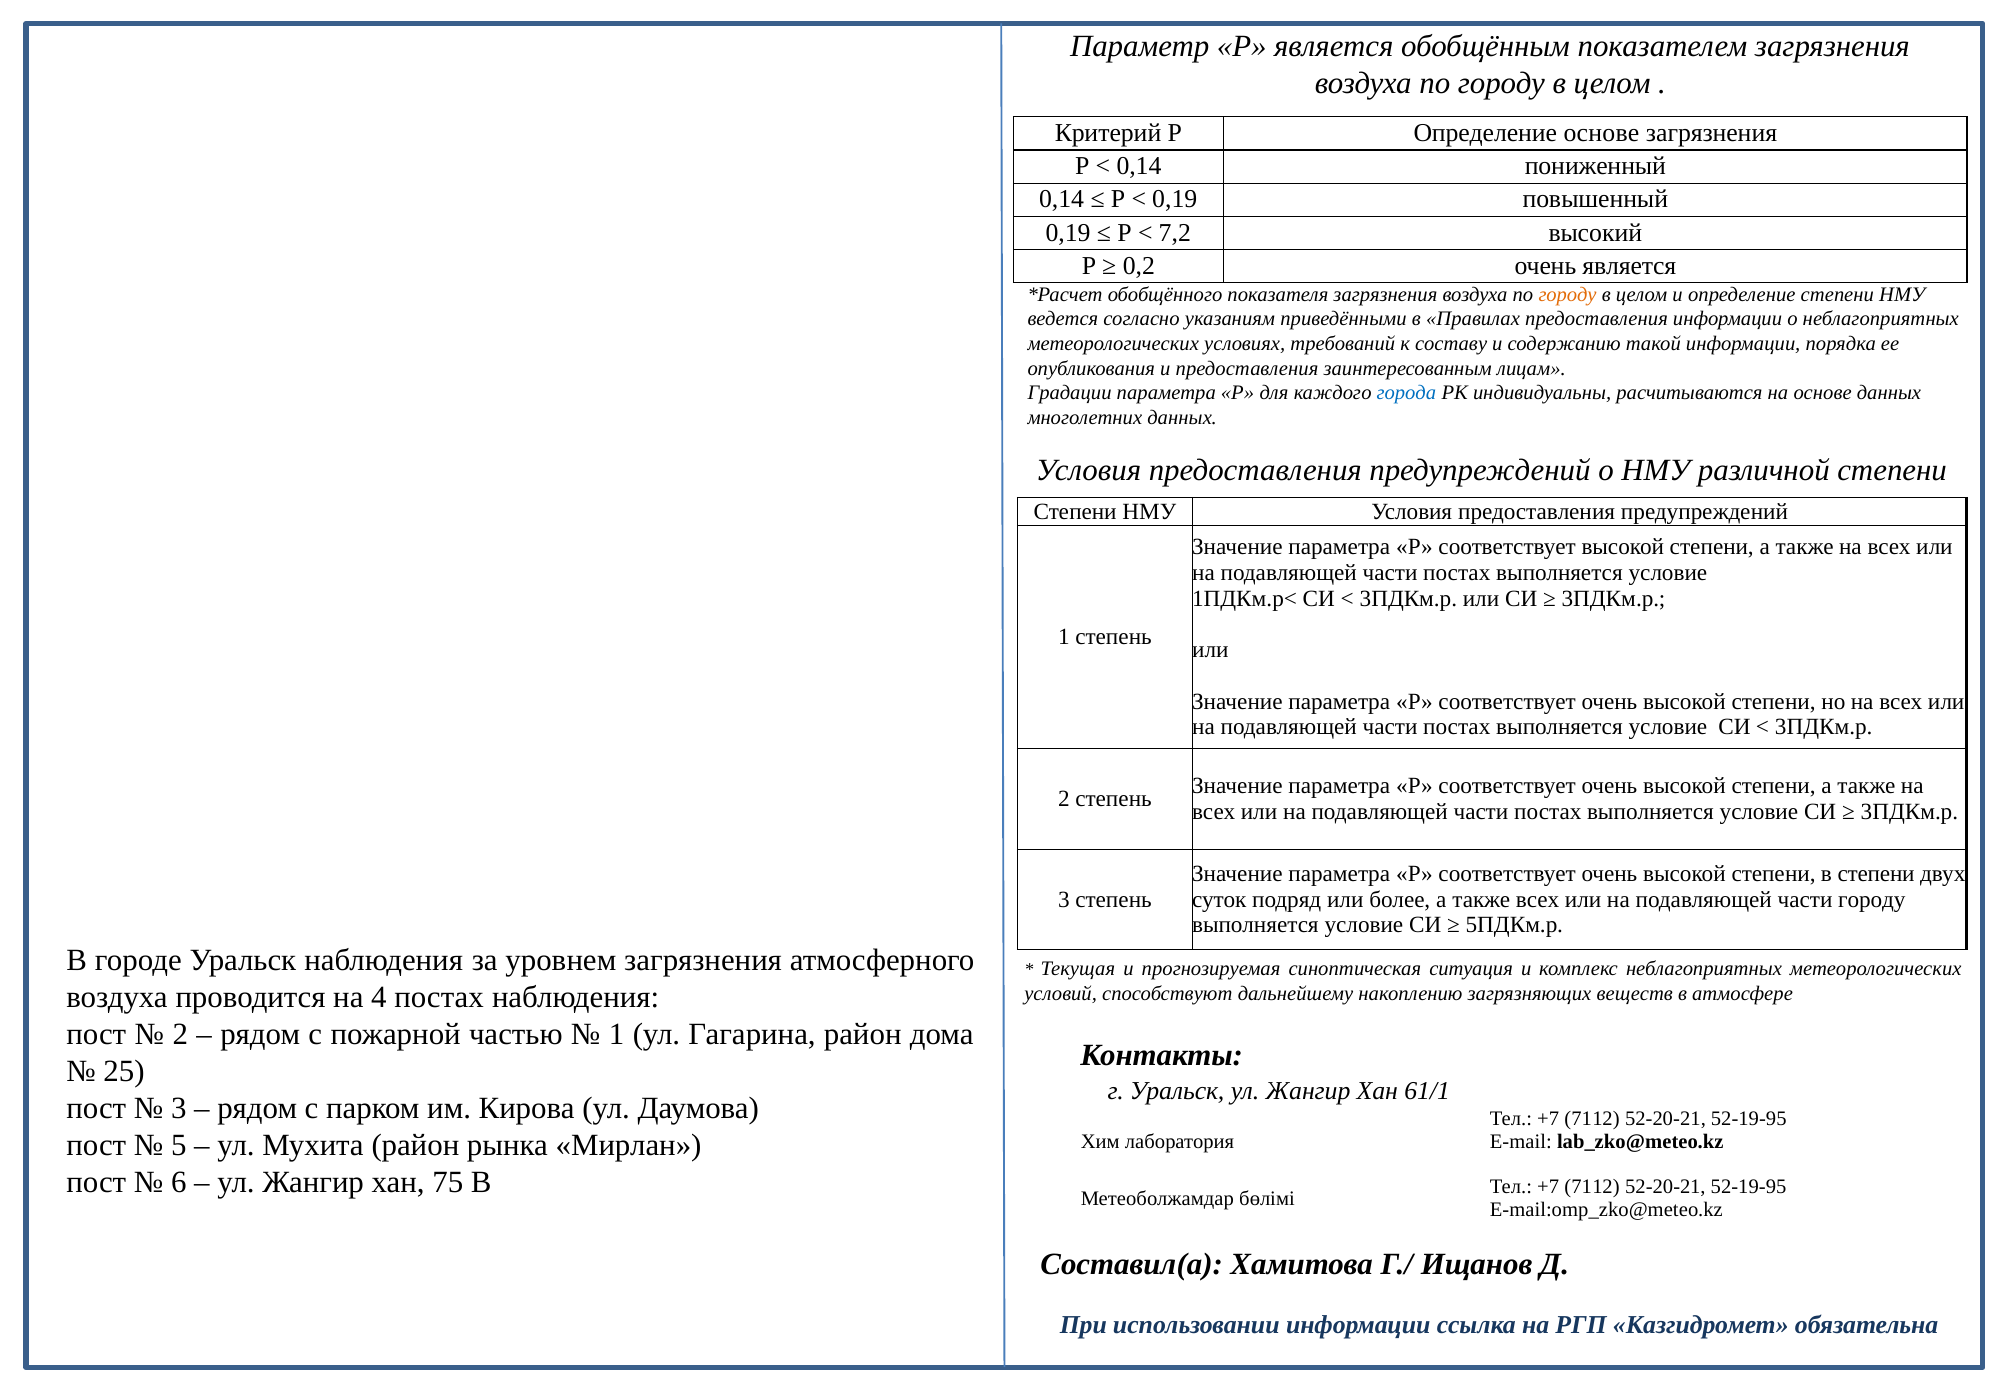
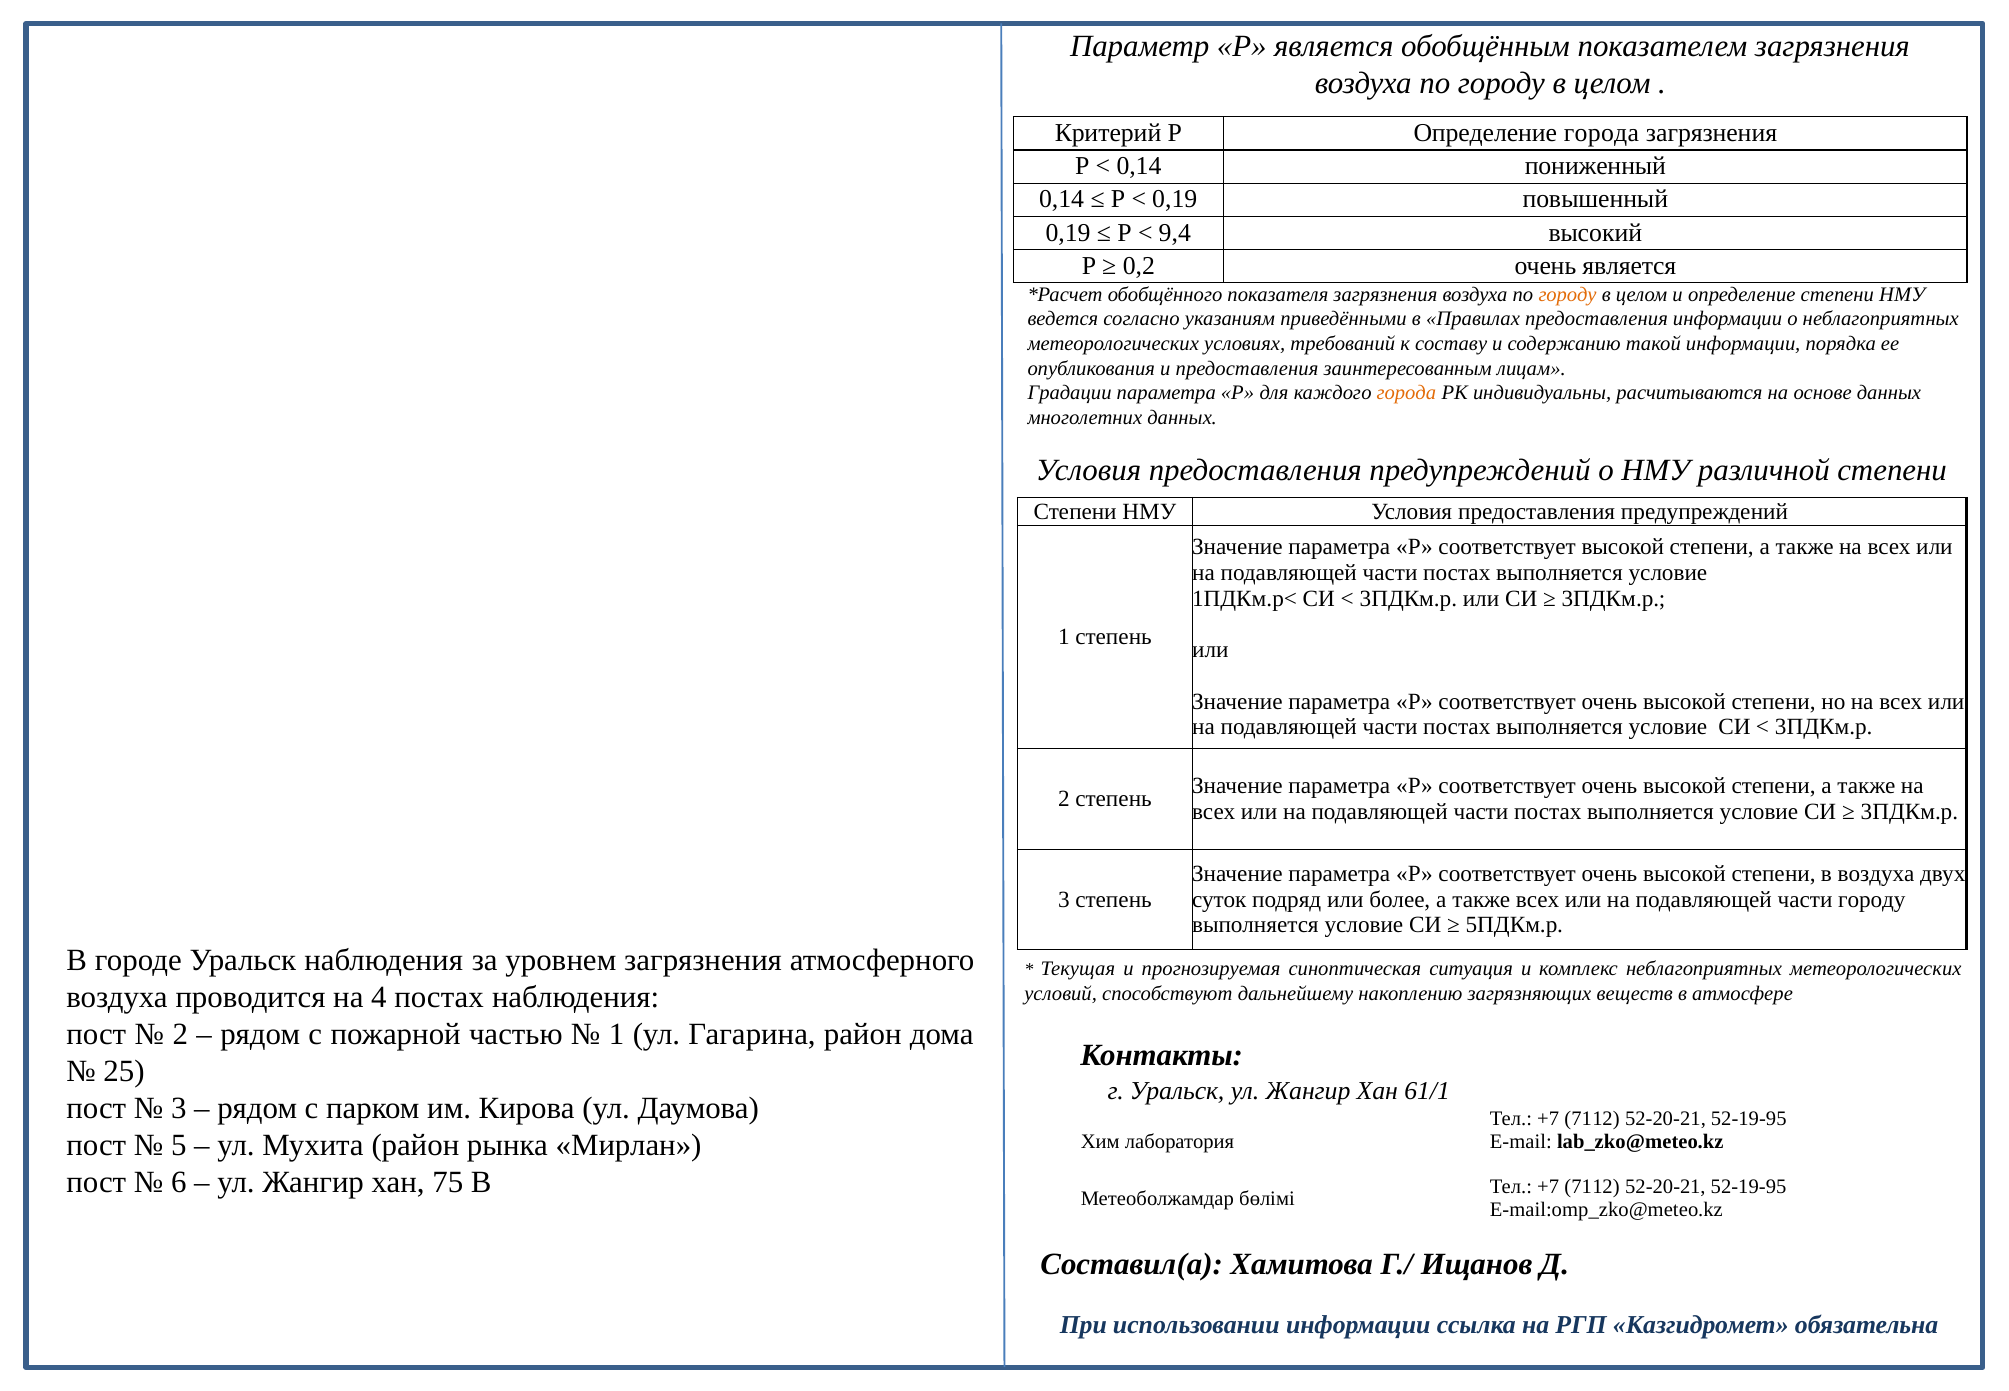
Определение основе: основе -> города
7,2: 7,2 -> 9,4
города at (1406, 393) colour: blue -> orange
в степени: степени -> воздуха
